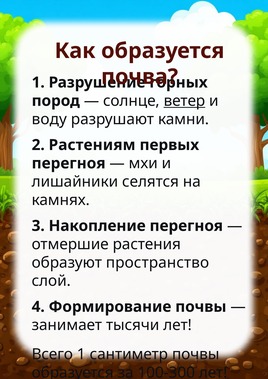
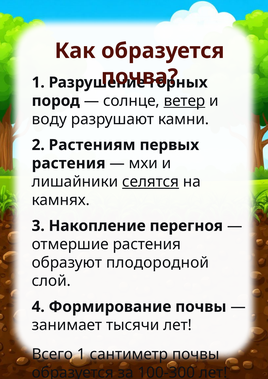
перегноя at (69, 163): перегноя -> растения
селятся underline: none -> present
пространство: пространство -> плодородной
